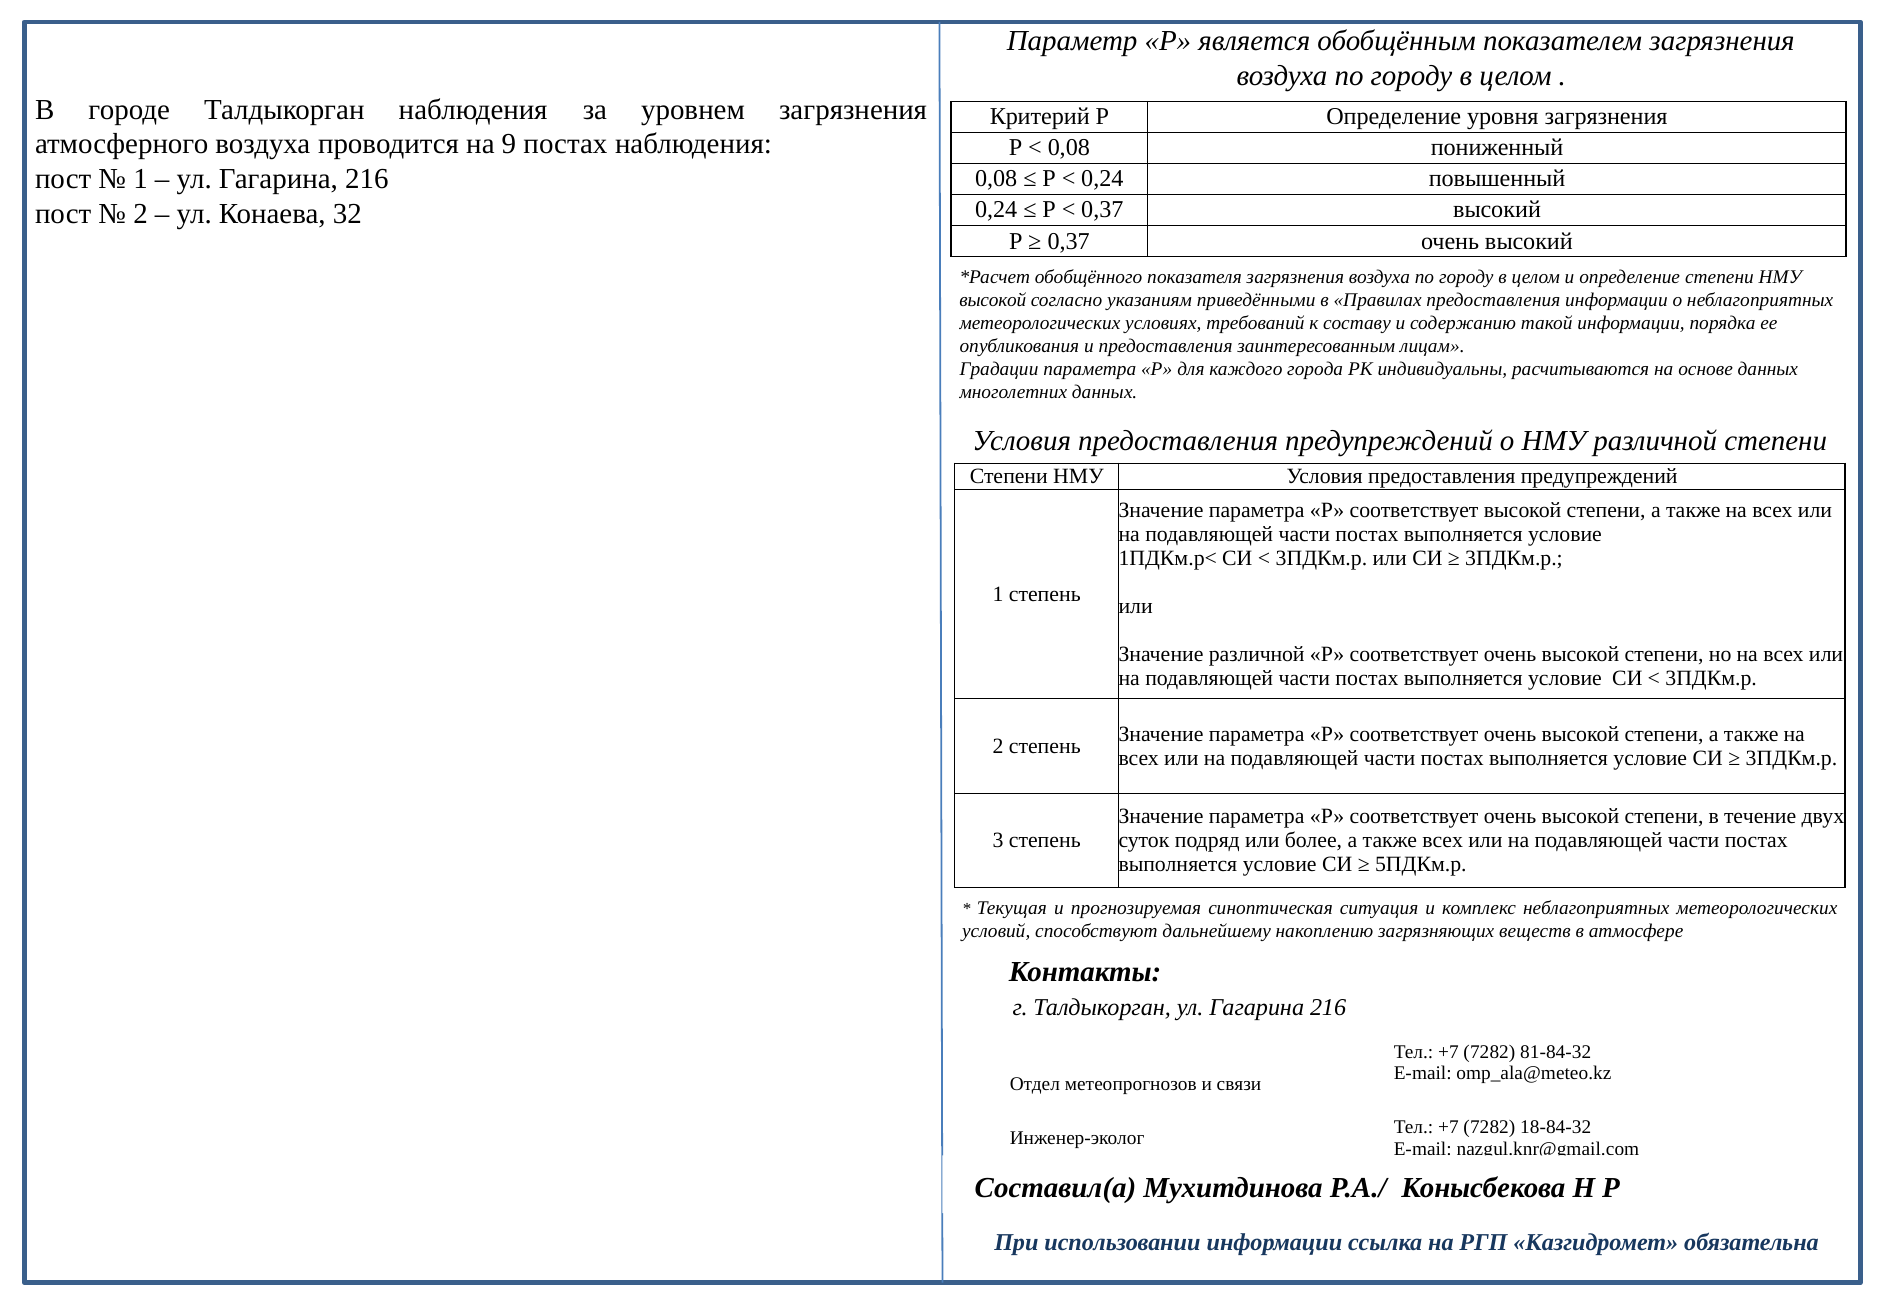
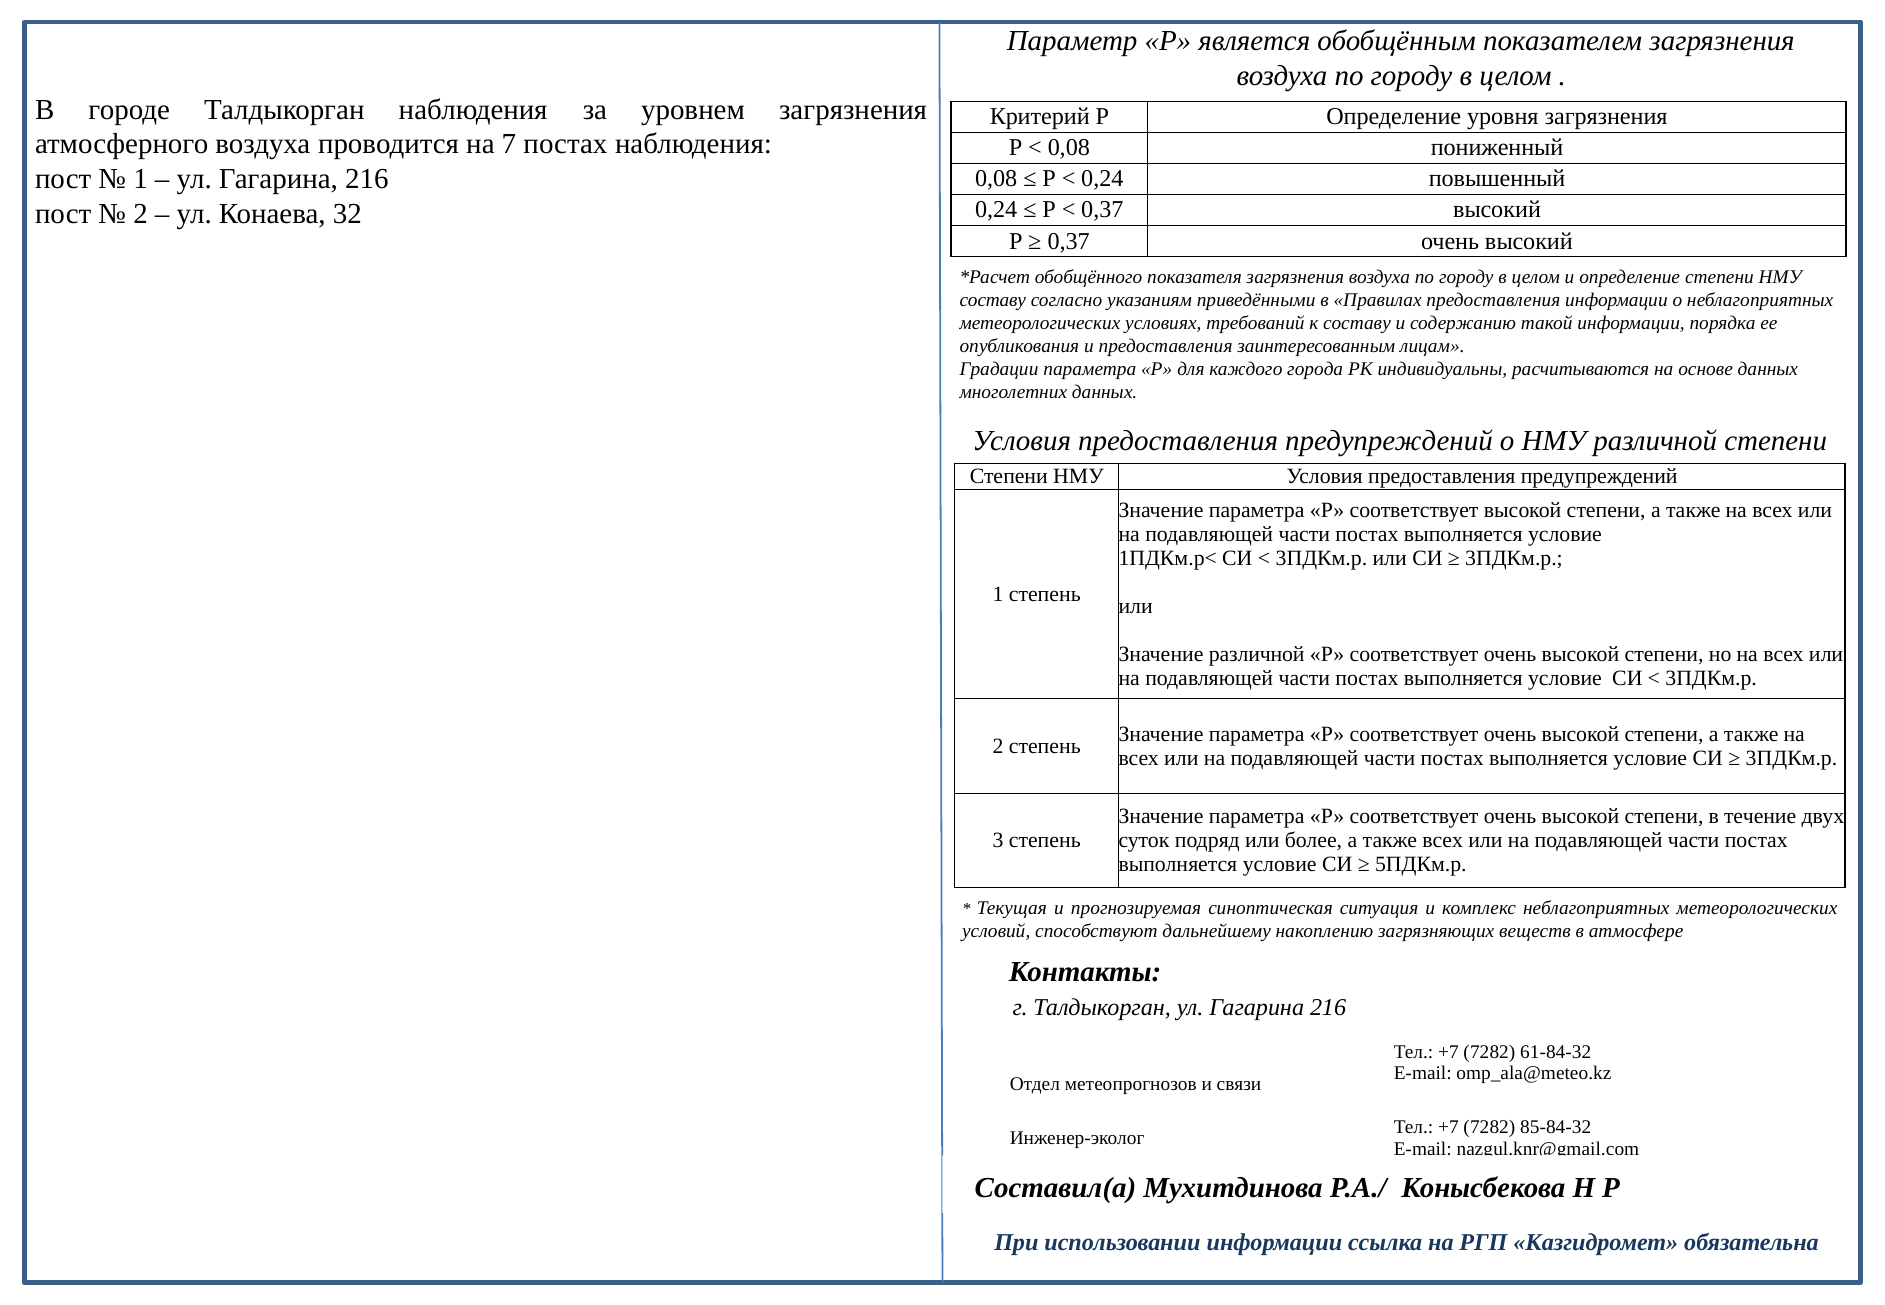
9: 9 -> 7
высокой at (993, 300): высокой -> составу
81-84-32: 81-84-32 -> 61-84-32
18-84-32: 18-84-32 -> 85-84-32
